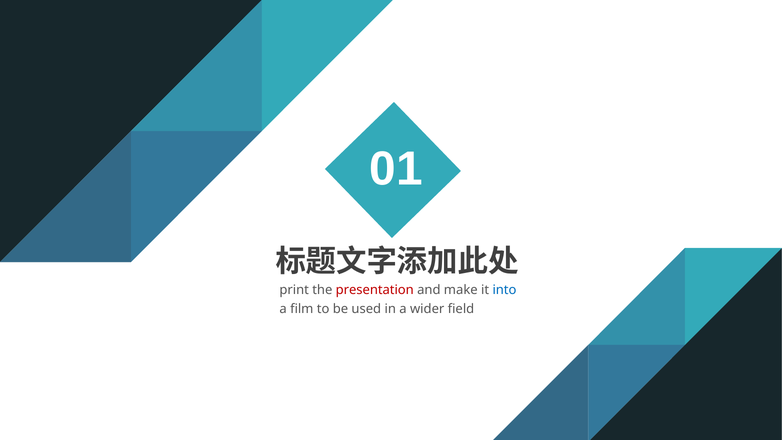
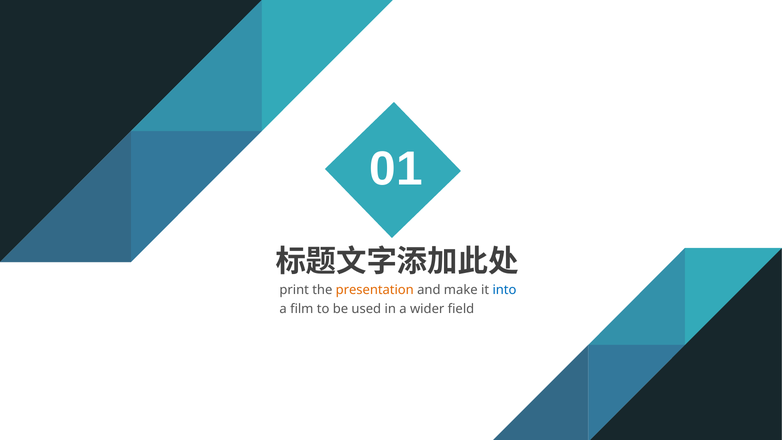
presentation colour: red -> orange
